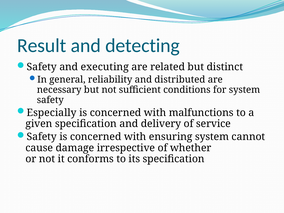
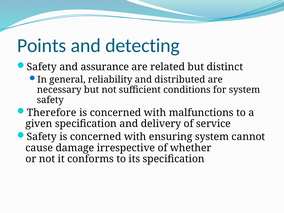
Result: Result -> Points
executing: executing -> assurance
Especially: Especially -> Therefore
